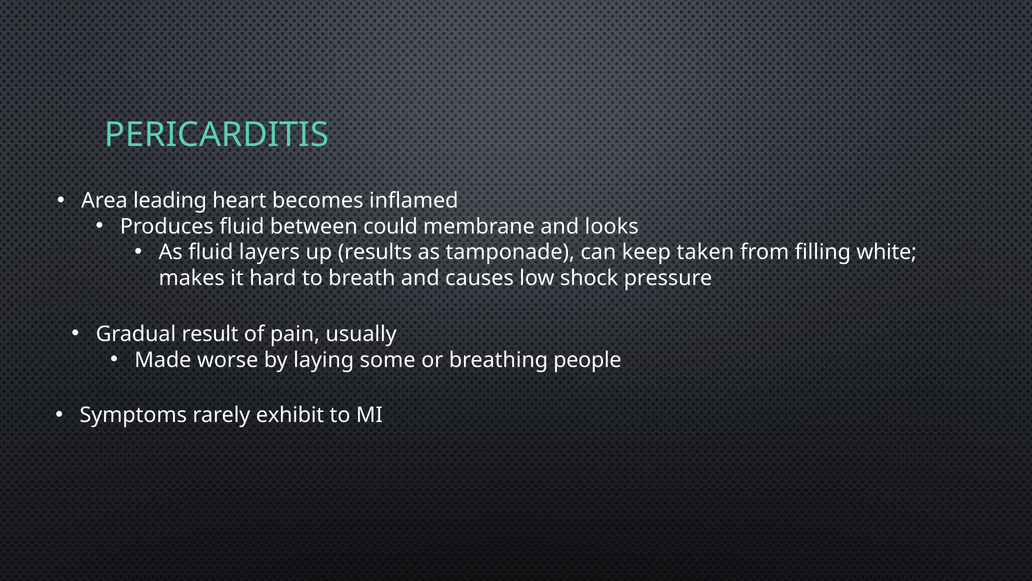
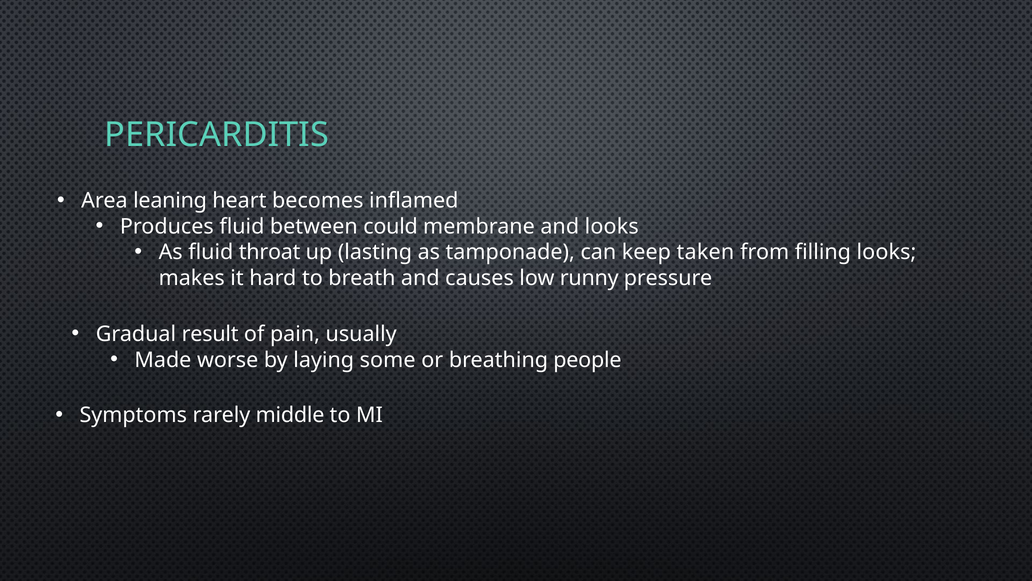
leading: leading -> leaning
layers: layers -> throat
results: results -> lasting
filling white: white -> looks
shock: shock -> runny
exhibit: exhibit -> middle
